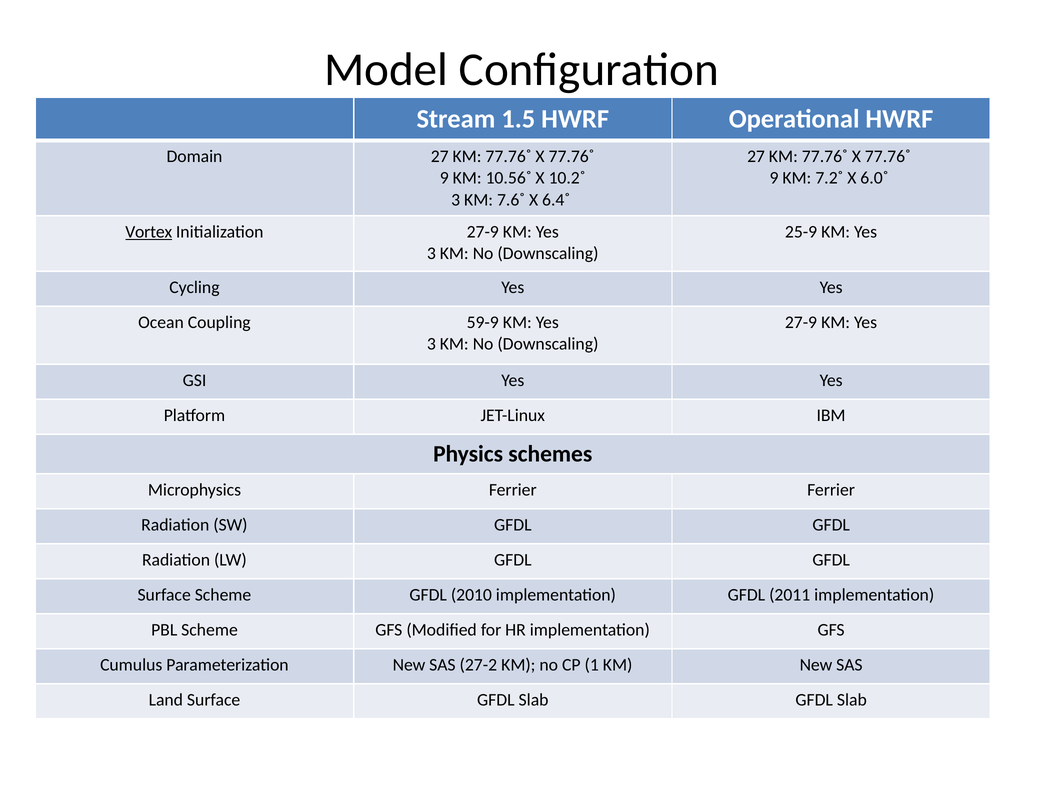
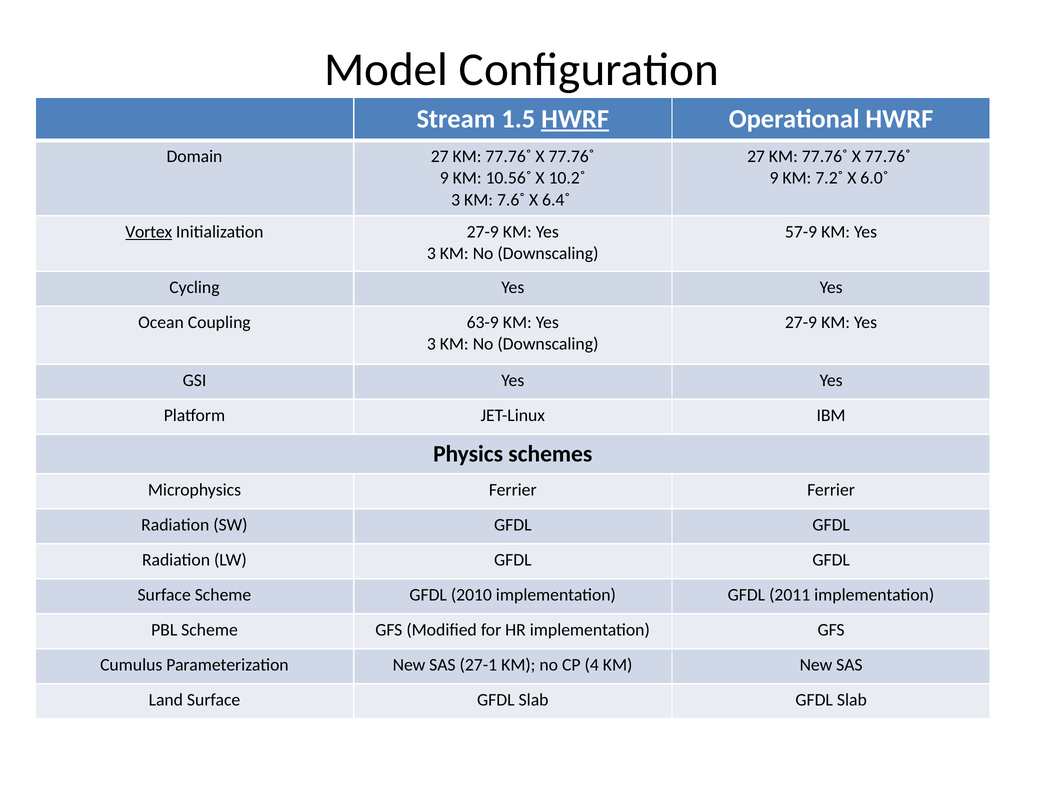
HWRF at (575, 119) underline: none -> present
25-9: 25-9 -> 57-9
59-9: 59-9 -> 63-9
27-2: 27-2 -> 27-1
1: 1 -> 4
